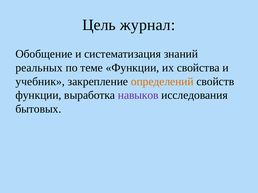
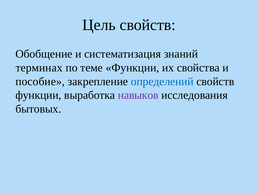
Цель журнал: журнал -> свойств
реальных: реальных -> терминах
учебник: учебник -> пособие
определений colour: orange -> blue
